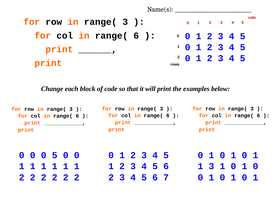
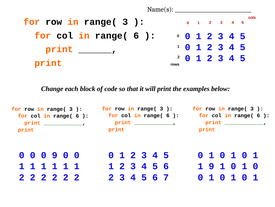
0 5: 5 -> 9
1 3: 3 -> 9
